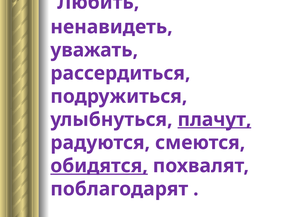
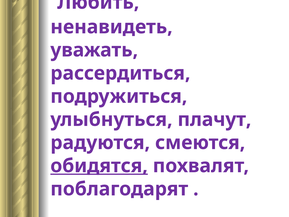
плачут underline: present -> none
